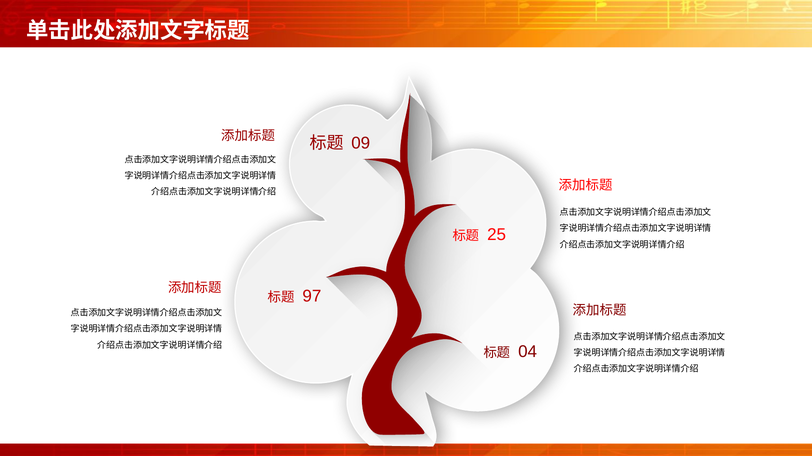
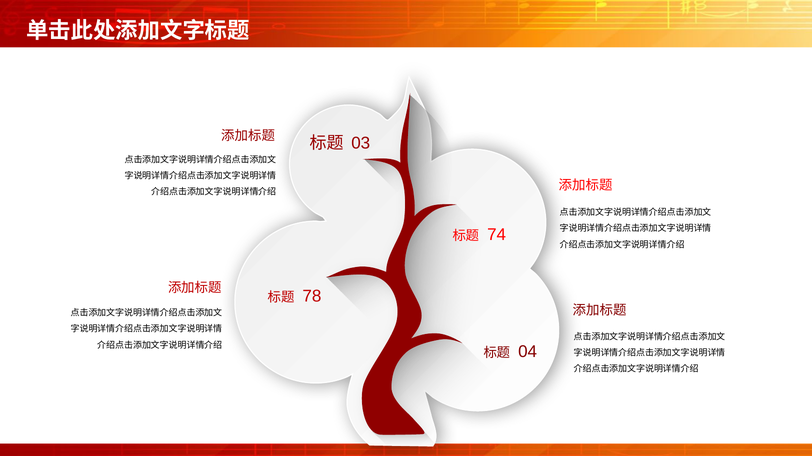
09: 09 -> 03
25: 25 -> 74
97: 97 -> 78
